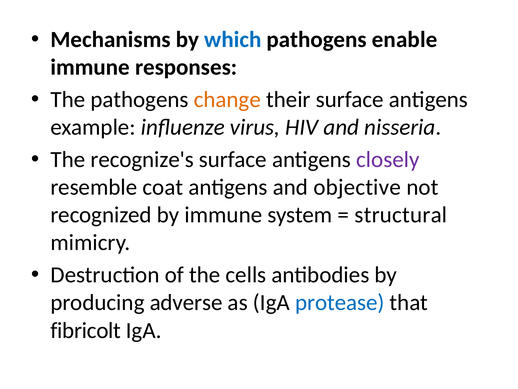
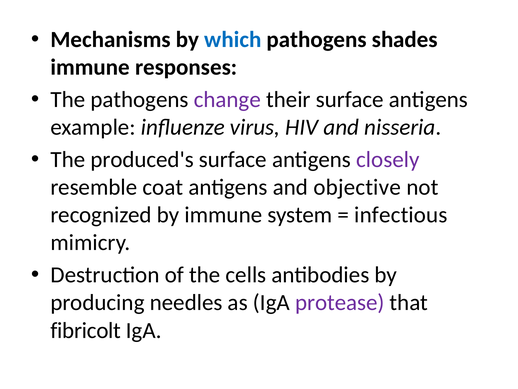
enable: enable -> shades
change colour: orange -> purple
recognize's: recognize's -> produced's
structural: structural -> infectious
adverse: adverse -> needles
protease colour: blue -> purple
